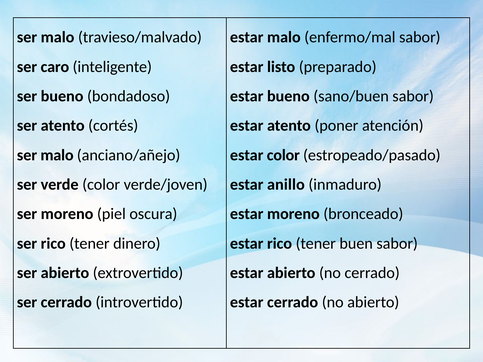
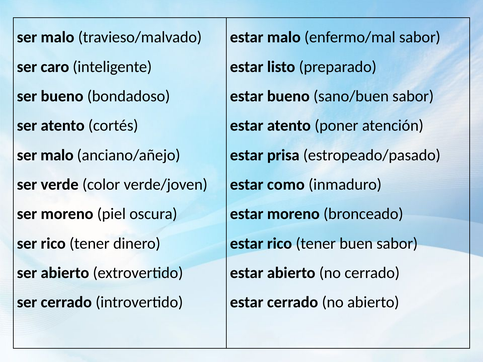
estar color: color -> prisa
anillo: anillo -> como
